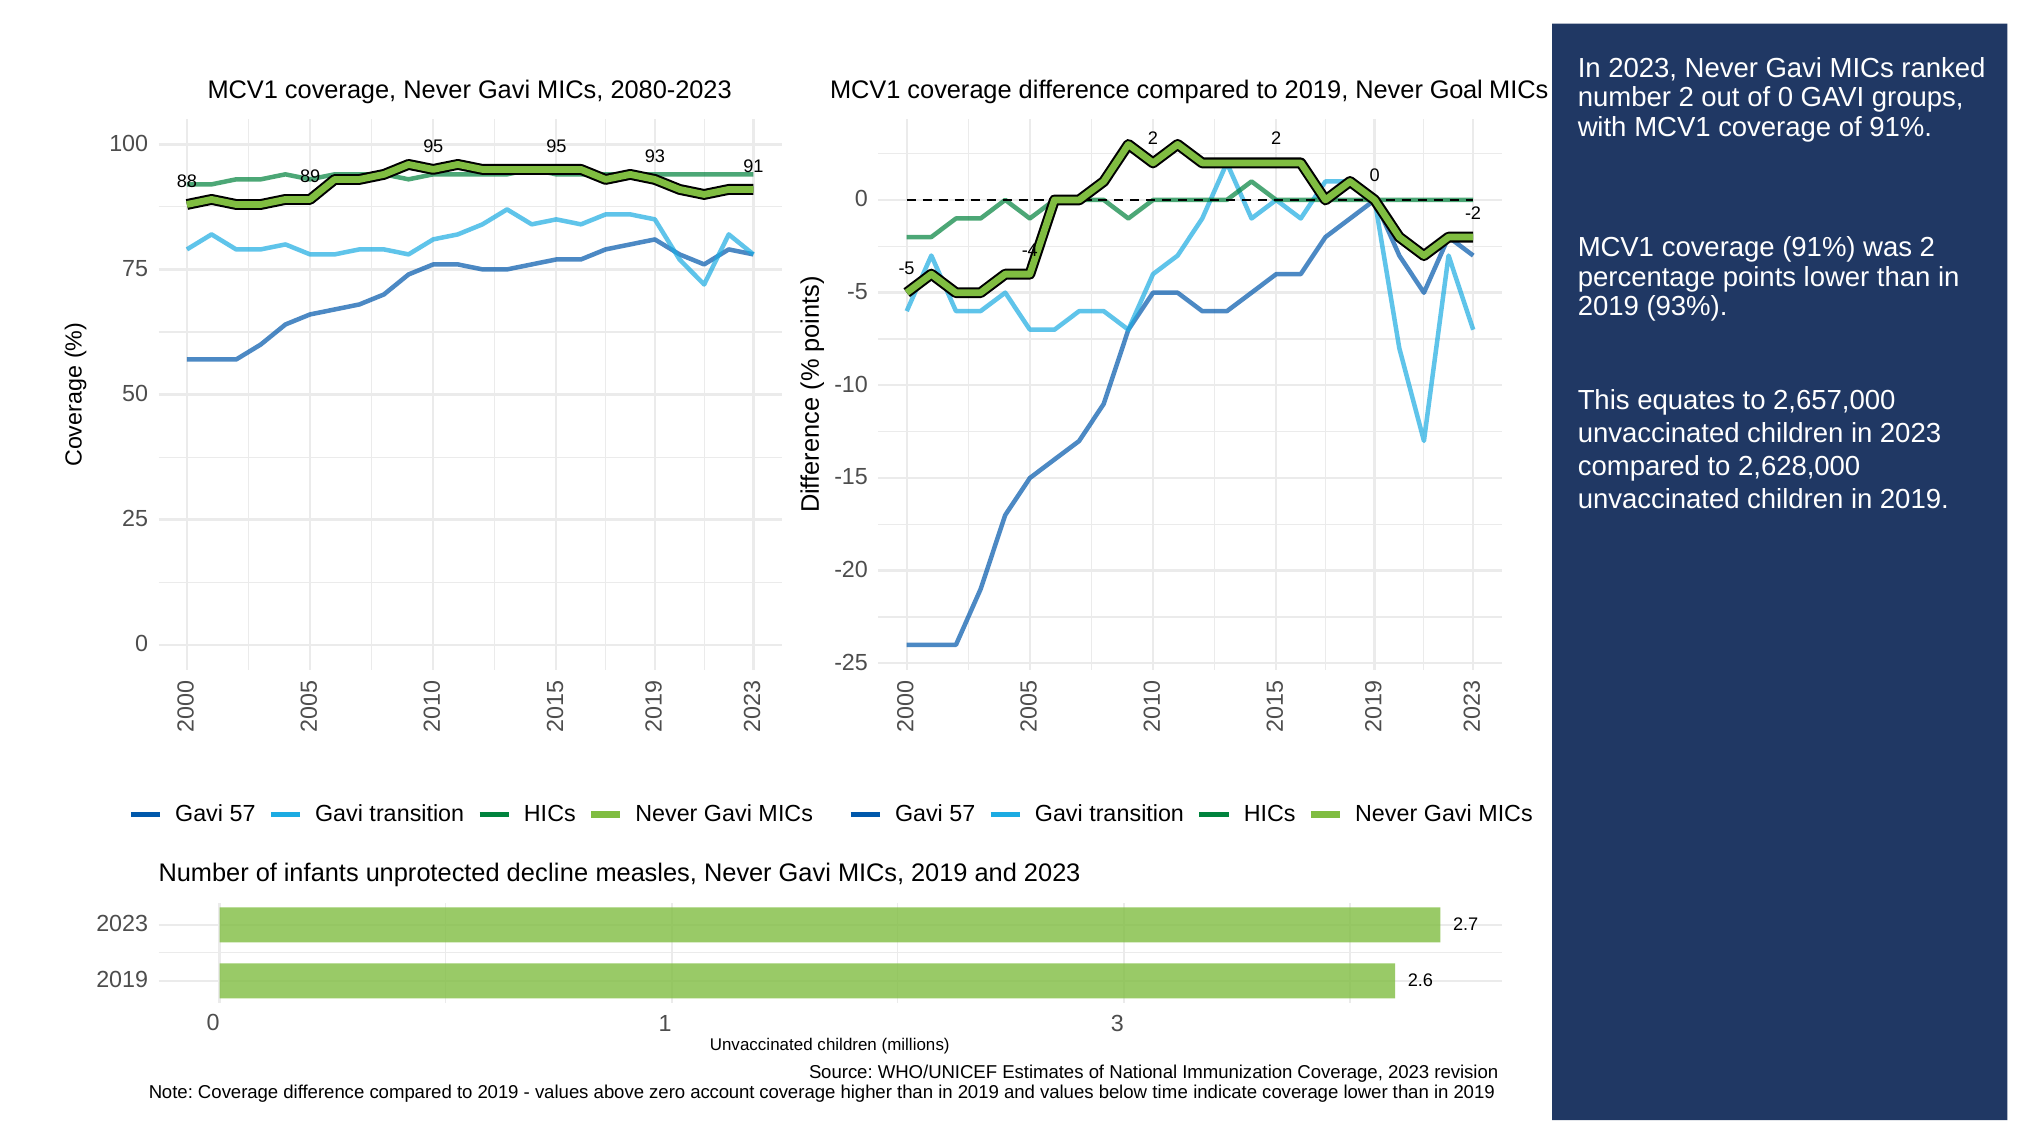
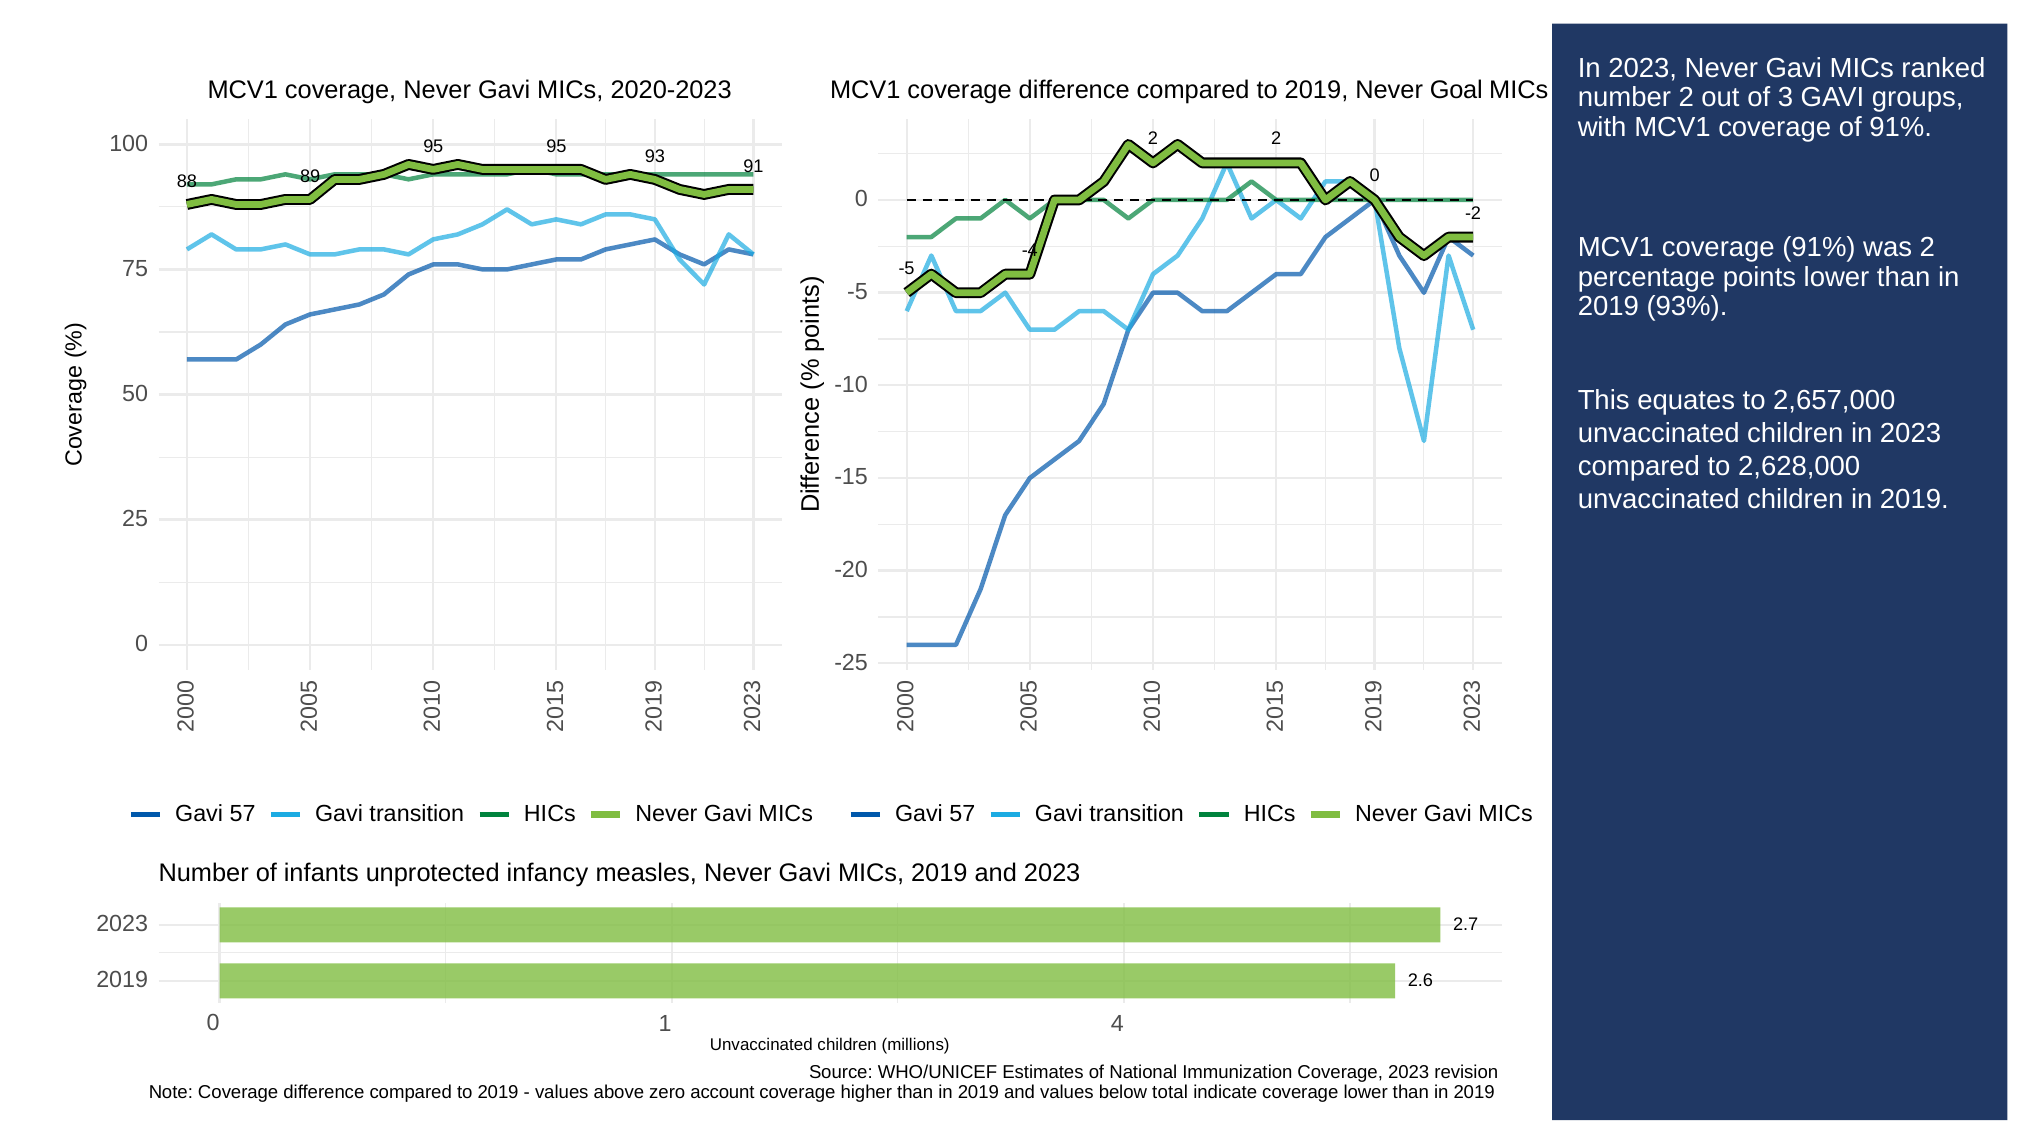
2080-2023: 2080-2023 -> 2020-2023
of 0: 0 -> 3
decline: decline -> infancy
1 3: 3 -> 4
time: time -> total
